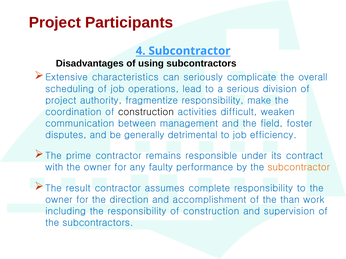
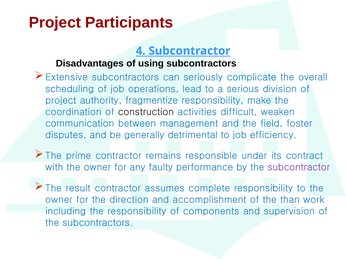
Extensive characteristics: characteristics -> subcontractors
subcontractor at (299, 168) colour: orange -> purple
responsibility of construction: construction -> components
